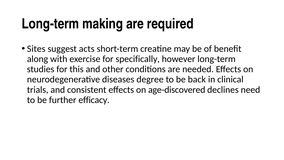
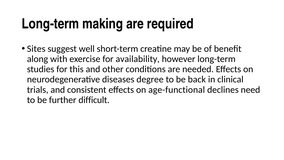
acts: acts -> well
specifically: specifically -> availability
age-discovered: age-discovered -> age-functional
efficacy: efficacy -> difficult
